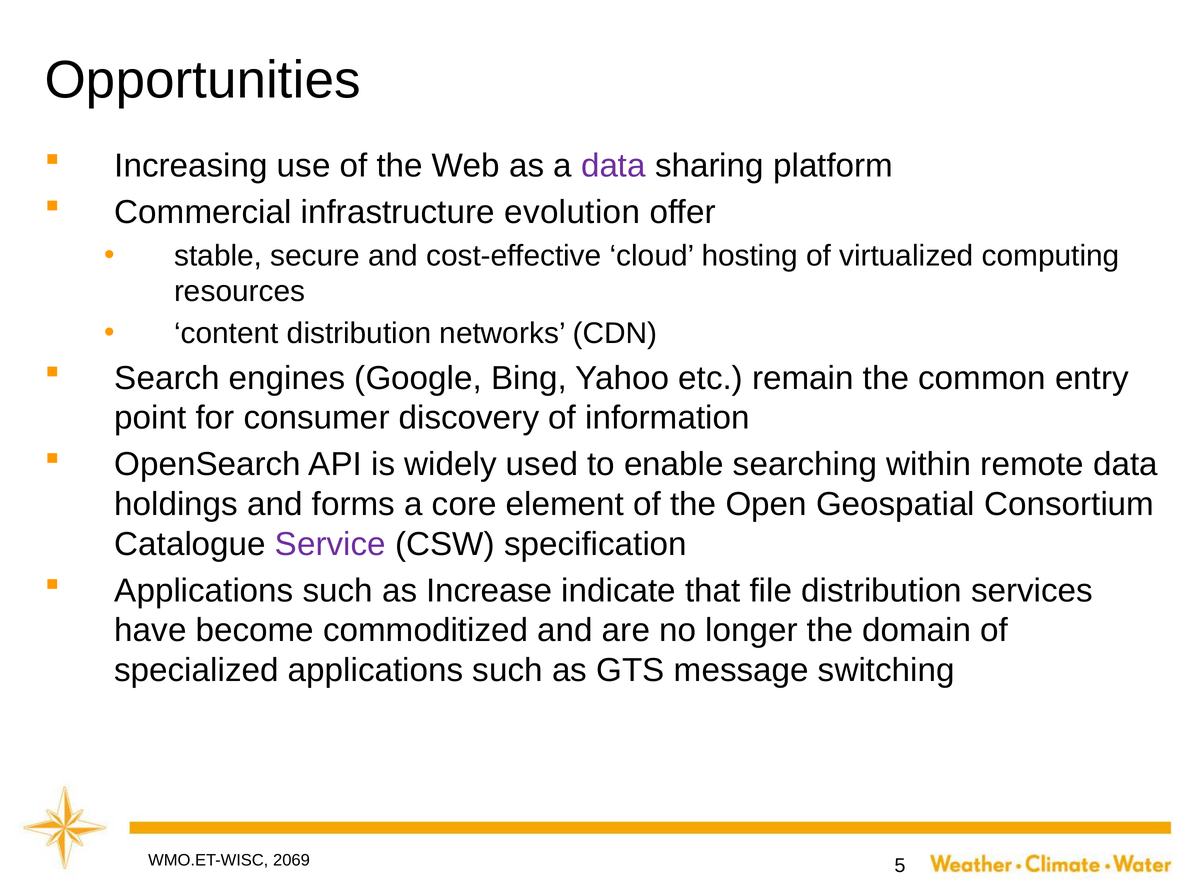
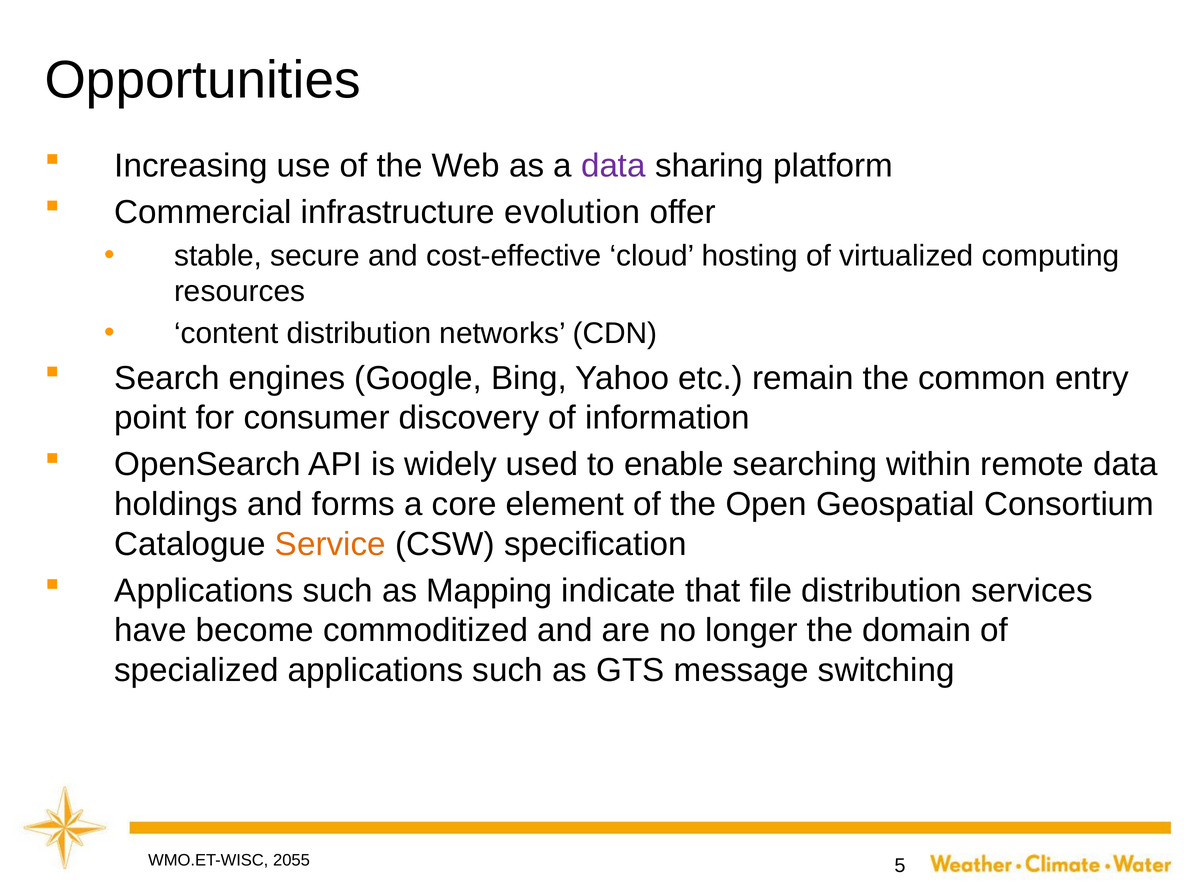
Service colour: purple -> orange
Increase: Increase -> Mapping
2069: 2069 -> 2055
